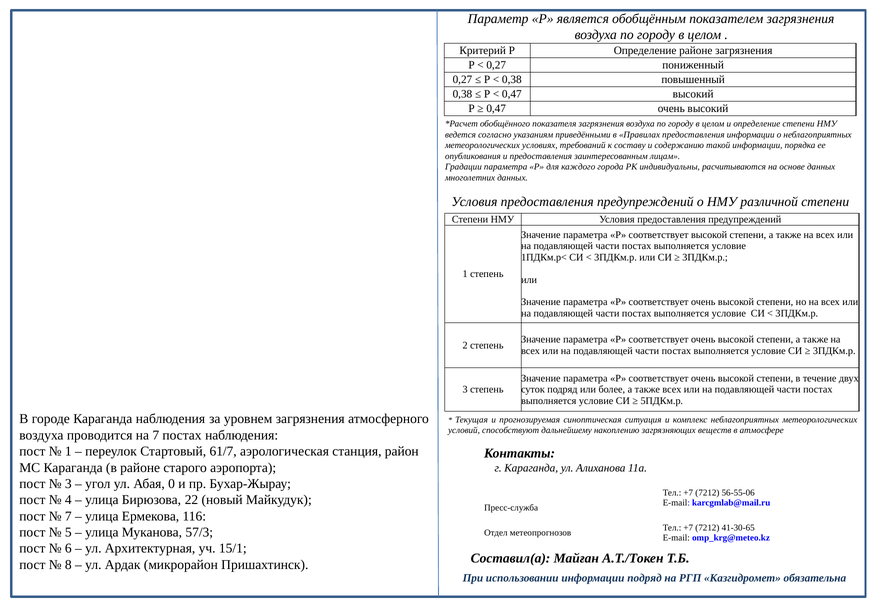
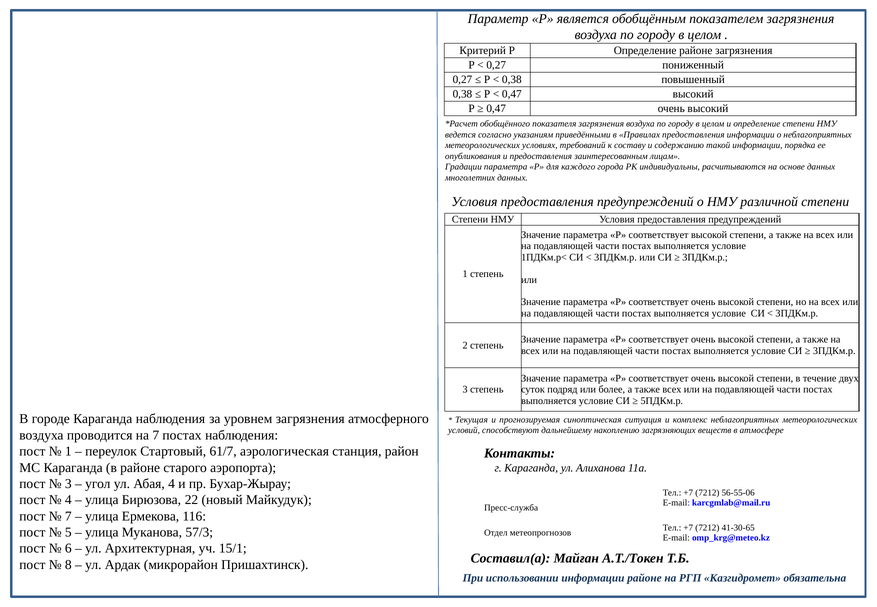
Абая 0: 0 -> 4
информации подряд: подряд -> районе
